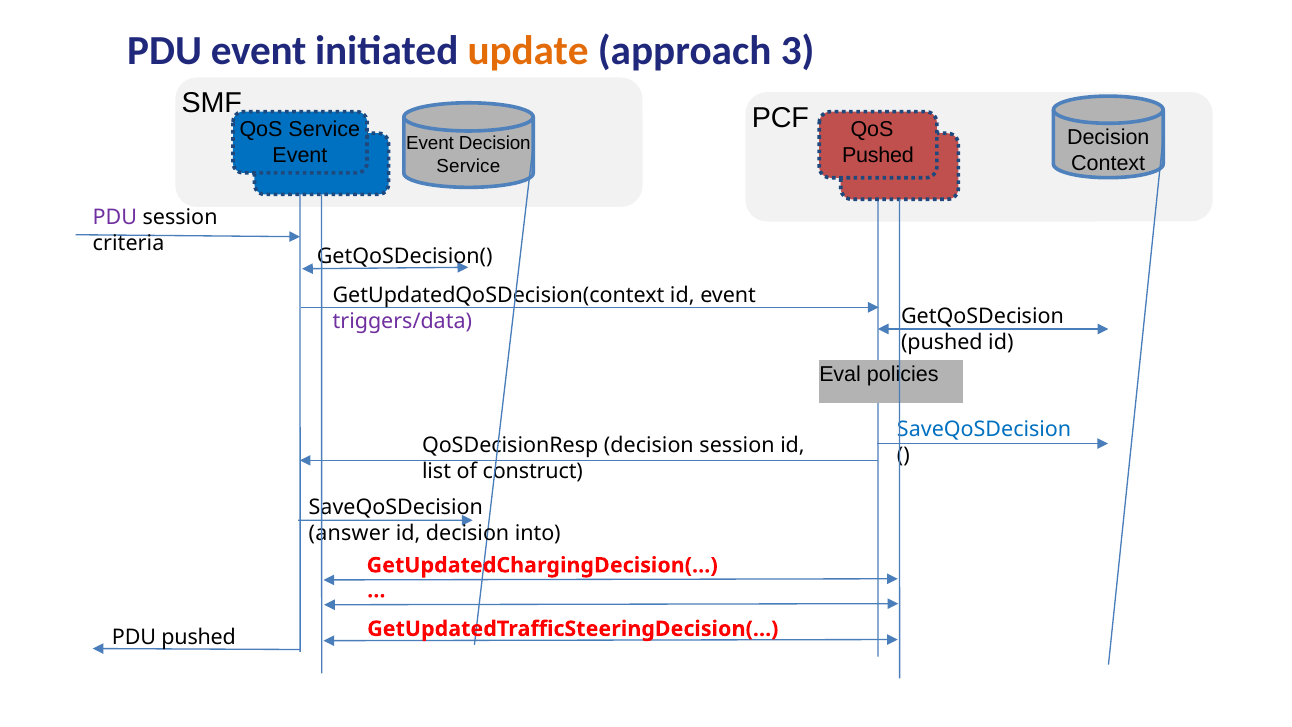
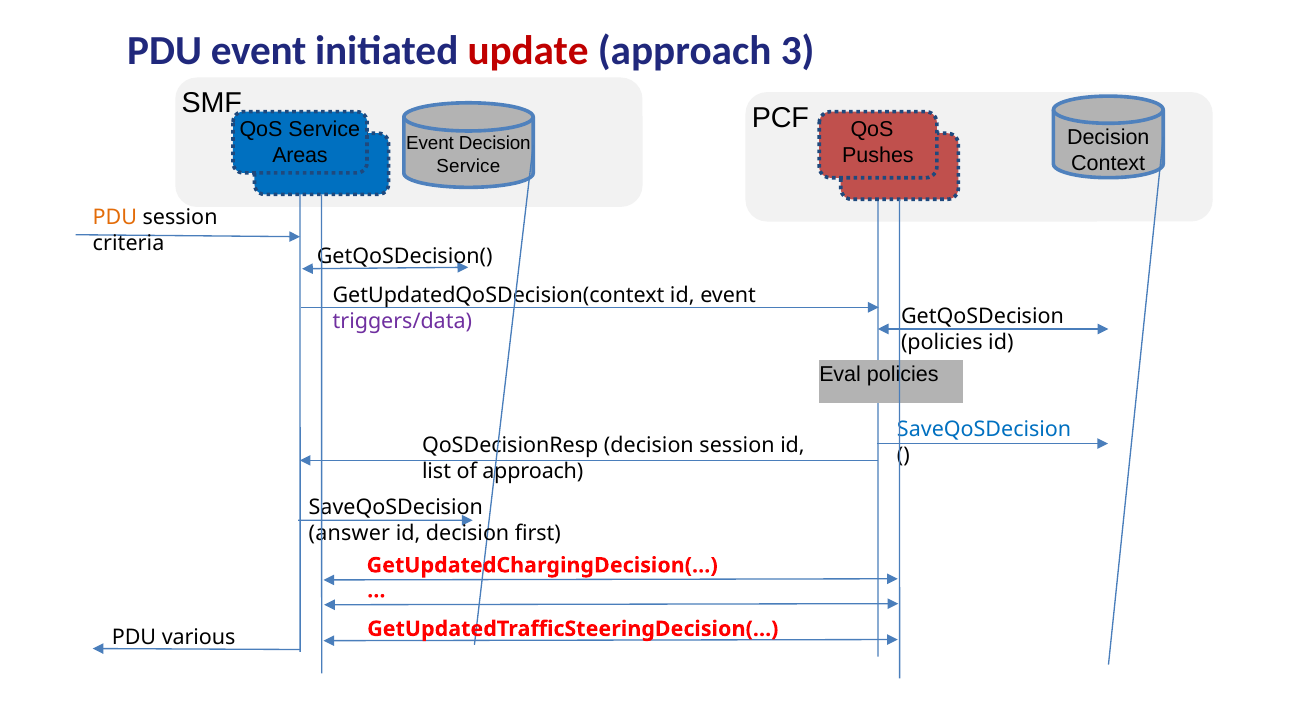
update colour: orange -> red
Event at (300, 155): Event -> Areas
Pushed at (878, 155): Pushed -> Pushes
PDU at (115, 217) colour: purple -> orange
pushed at (942, 342): pushed -> policies
of construct: construct -> approach
into: into -> first
PDU pushed: pushed -> various
